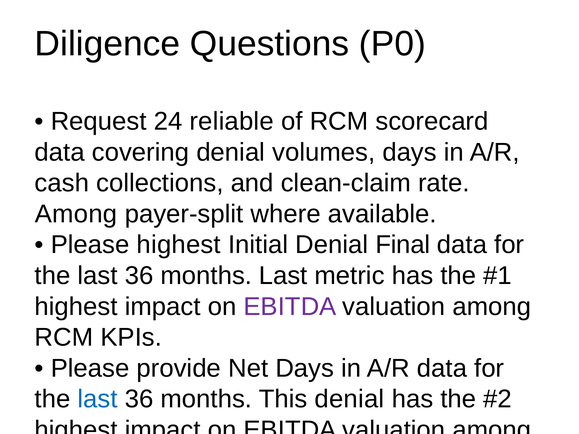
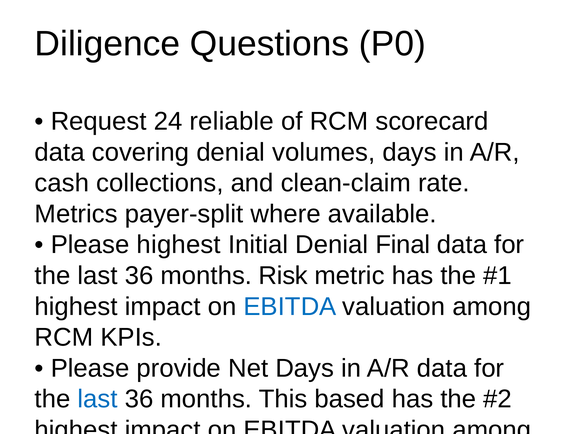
Among at (76, 214): Among -> Metrics
months Last: Last -> Risk
EBITDA at (290, 307) colour: purple -> blue
This denial: denial -> based
